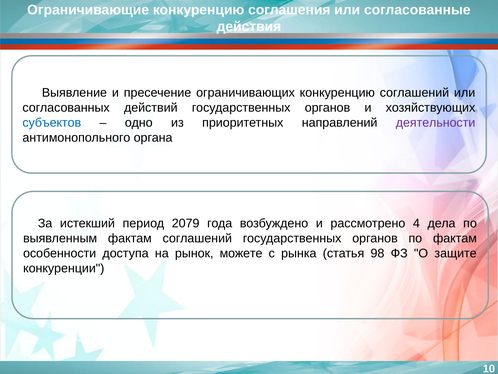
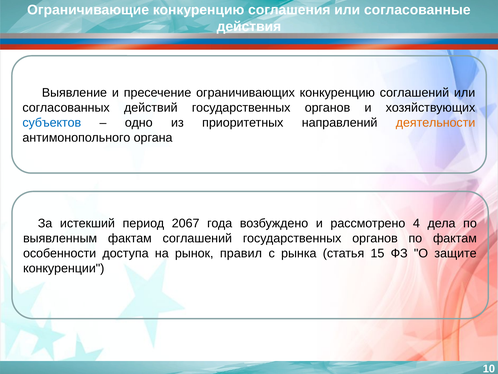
деятельности colour: purple -> orange
2079: 2079 -> 2067
можете: можете -> правил
98: 98 -> 15
